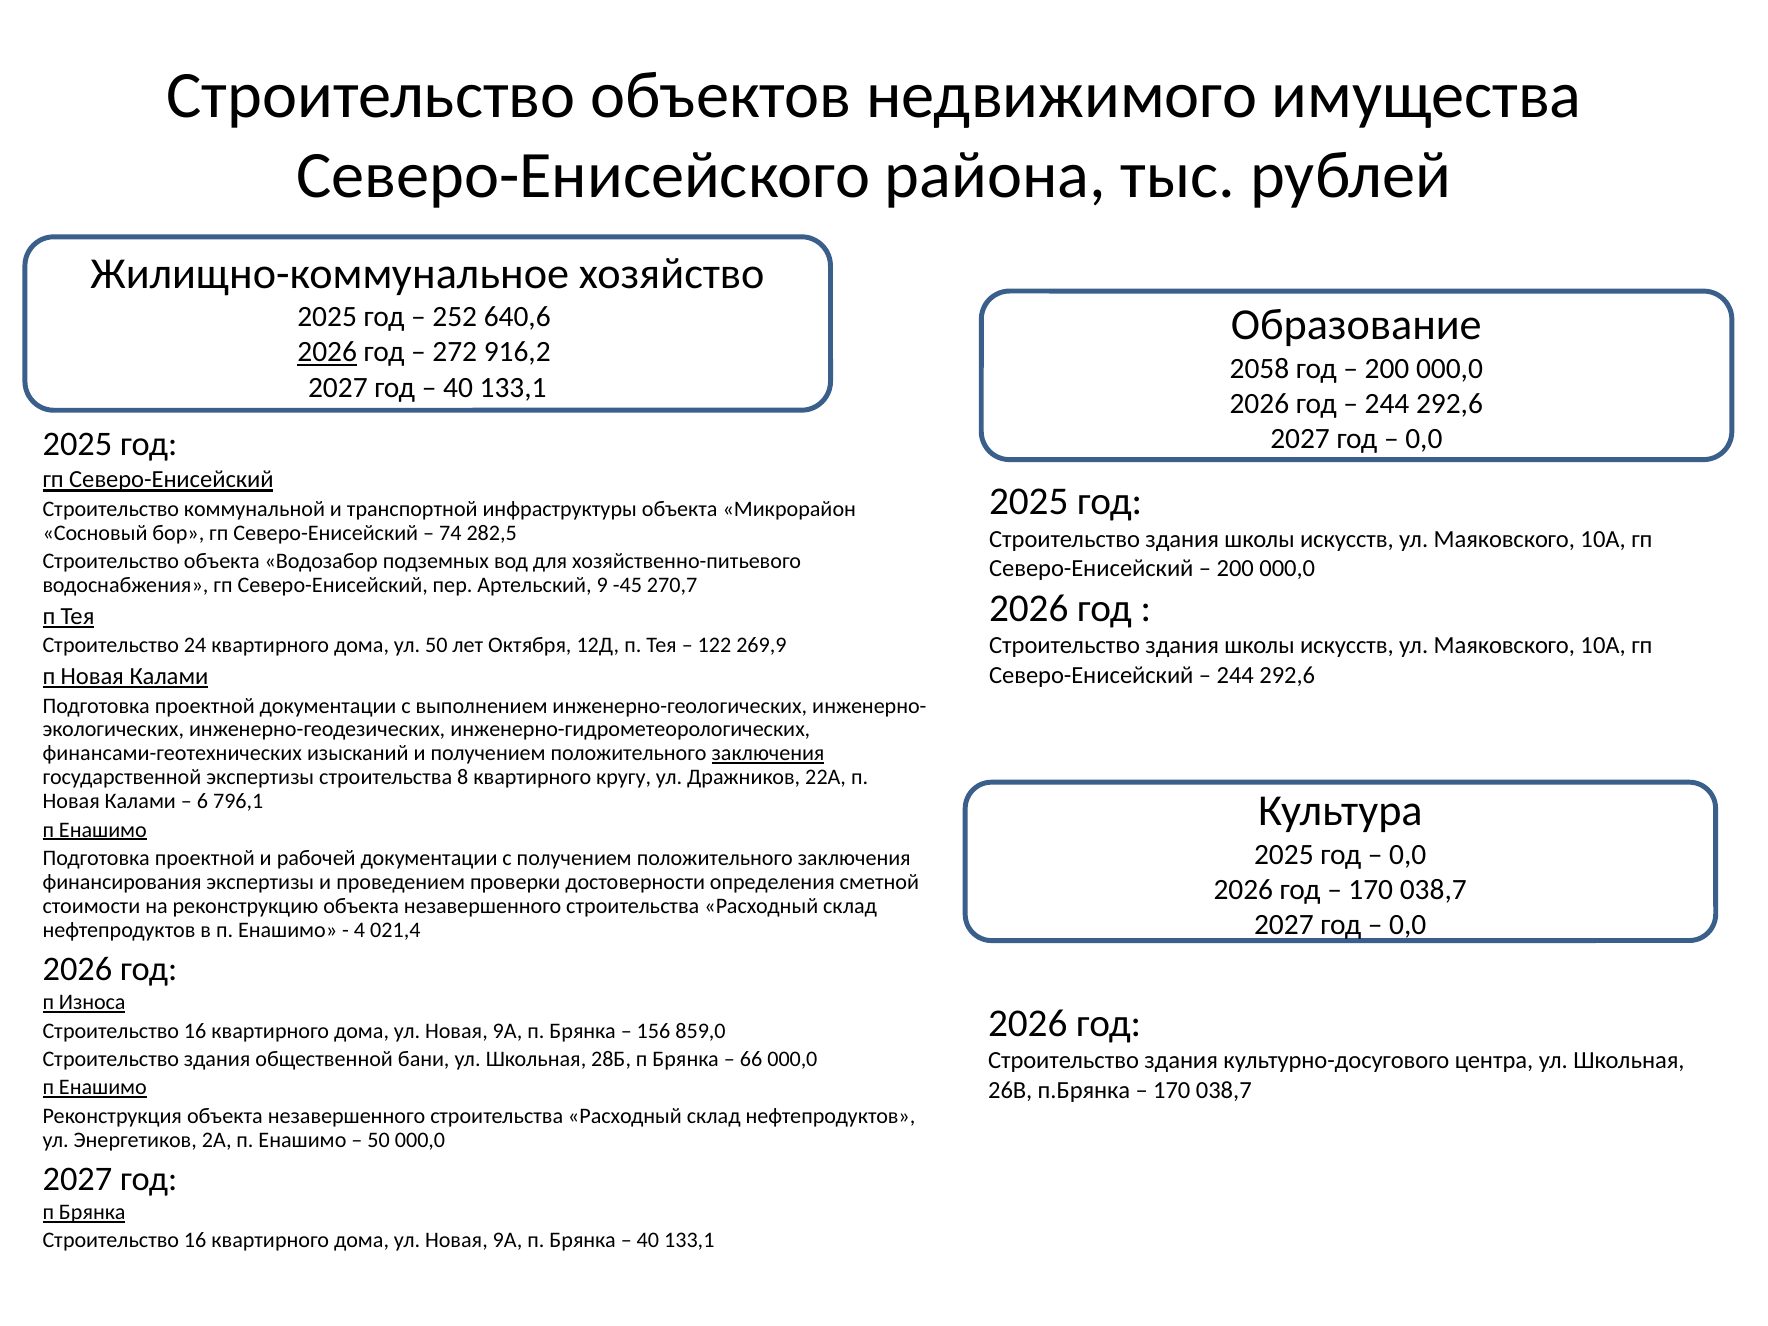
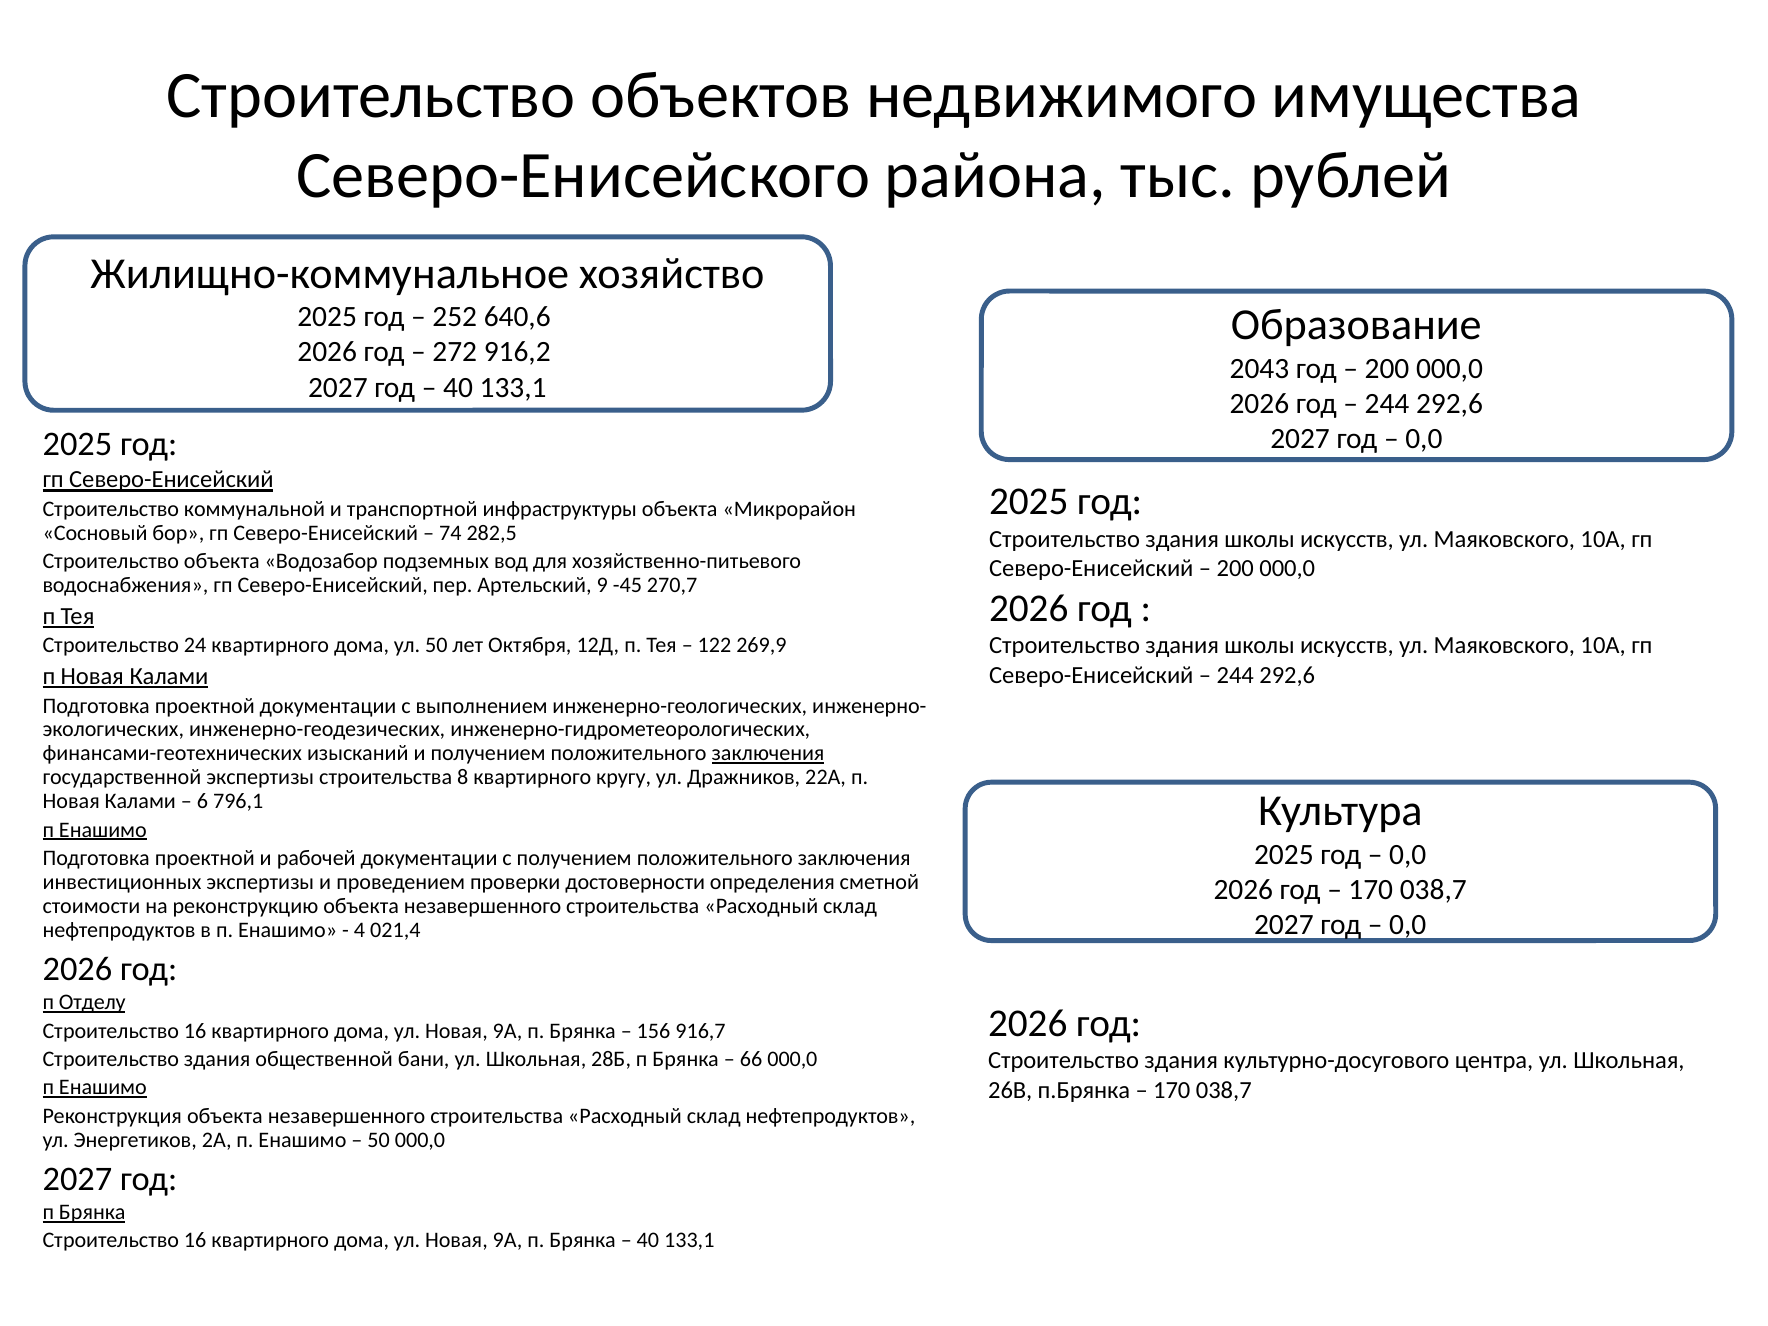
2026 at (327, 352) underline: present -> none
2058: 2058 -> 2043
финансирования: финансирования -> инвестиционных
Износа: Износа -> Отделу
859,0: 859,0 -> 916,7
